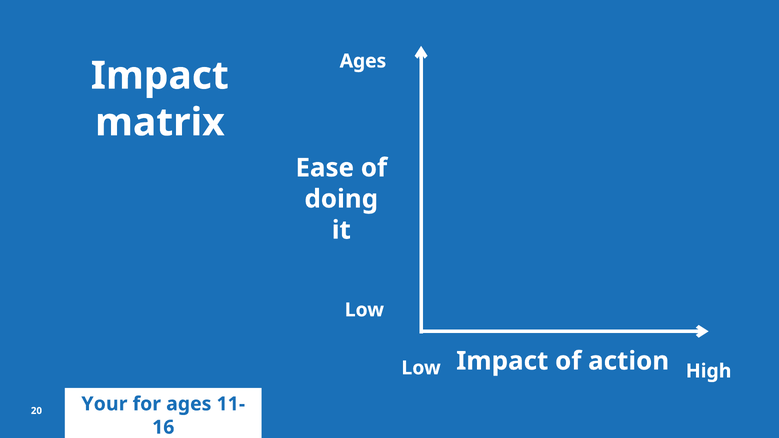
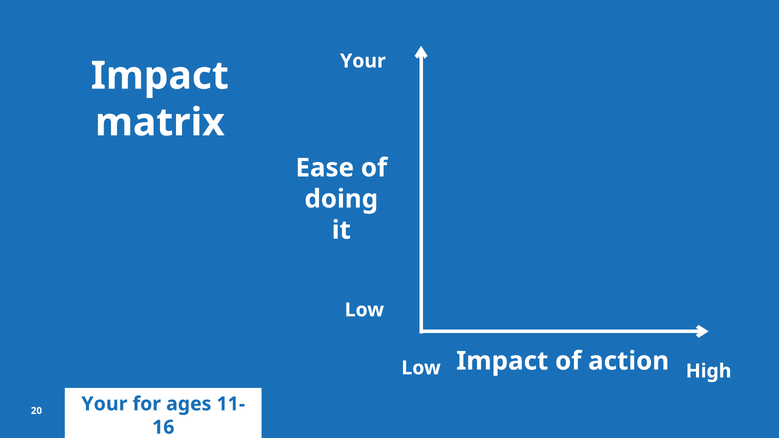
Ages at (363, 61): Ages -> Your
